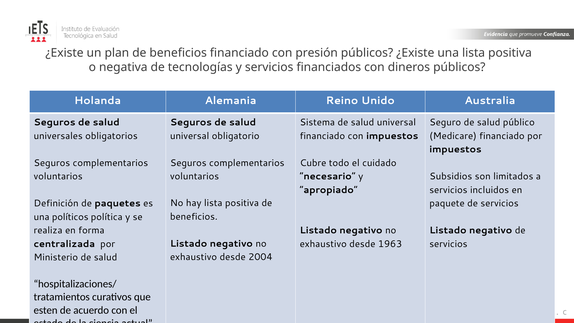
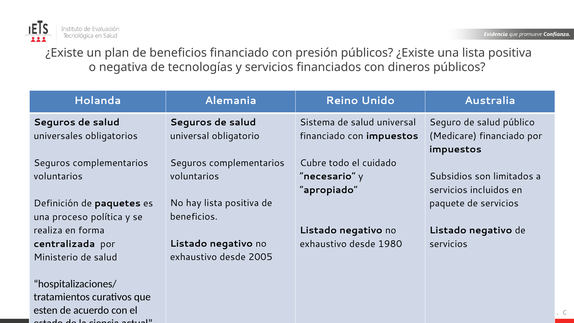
políticos: políticos -> proceso
1963: 1963 -> 1980
2004: 2004 -> 2005
